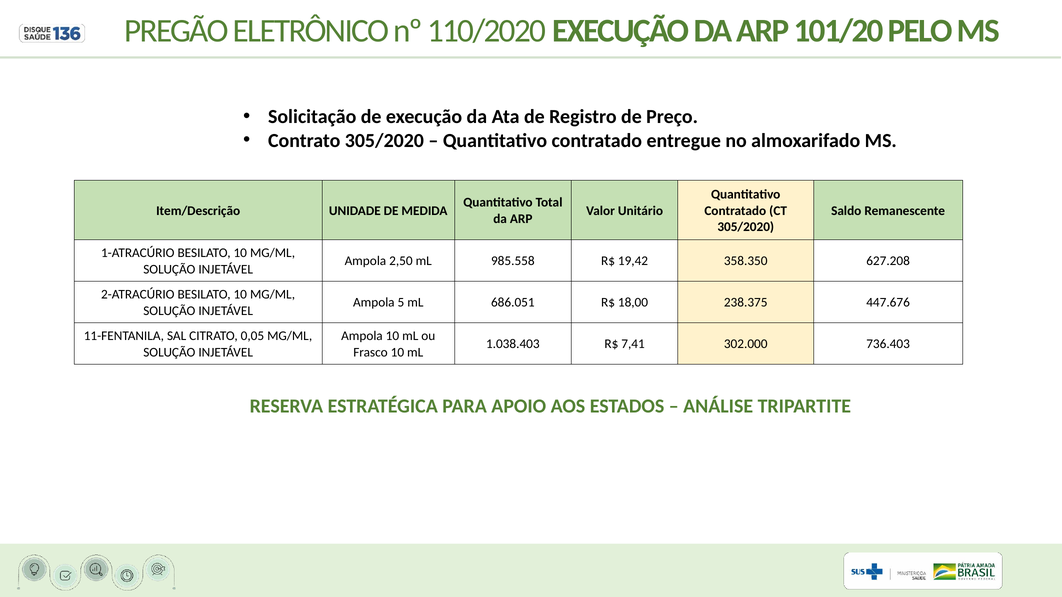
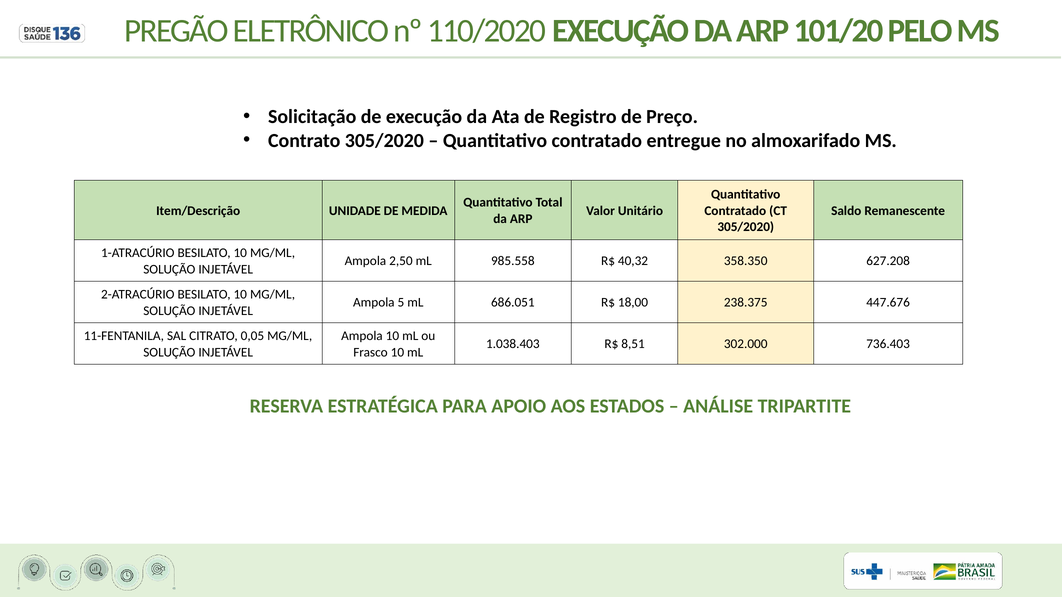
19,42: 19,42 -> 40,32
7,41: 7,41 -> 8,51
